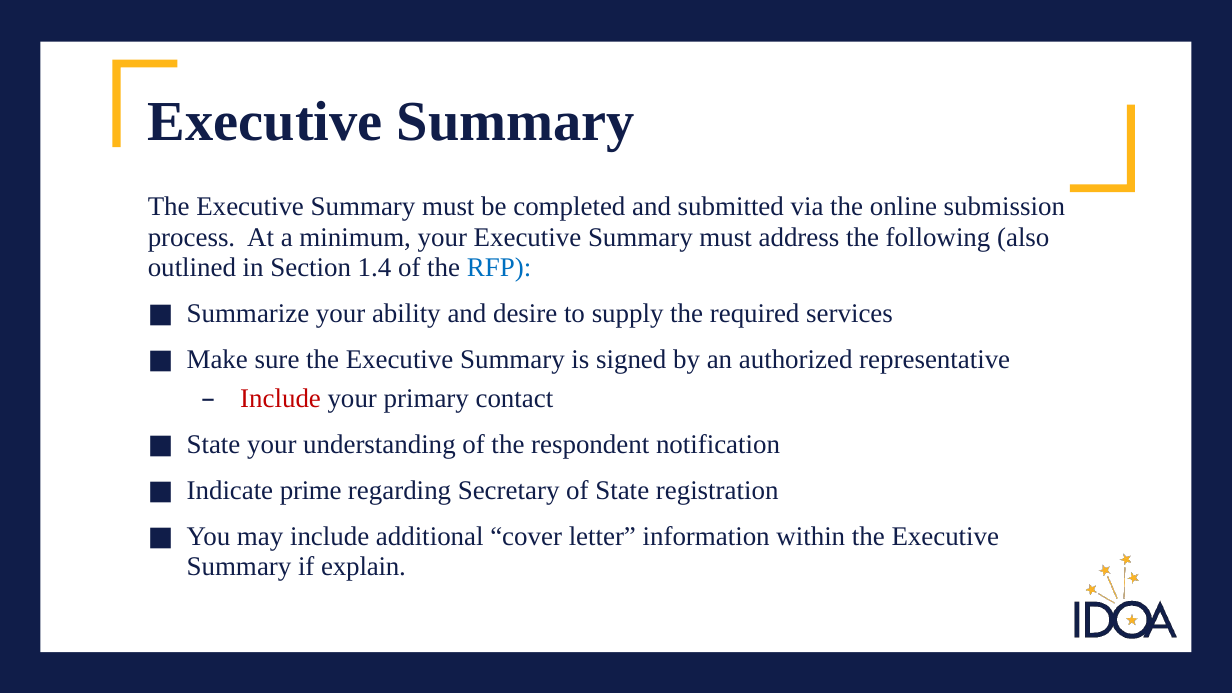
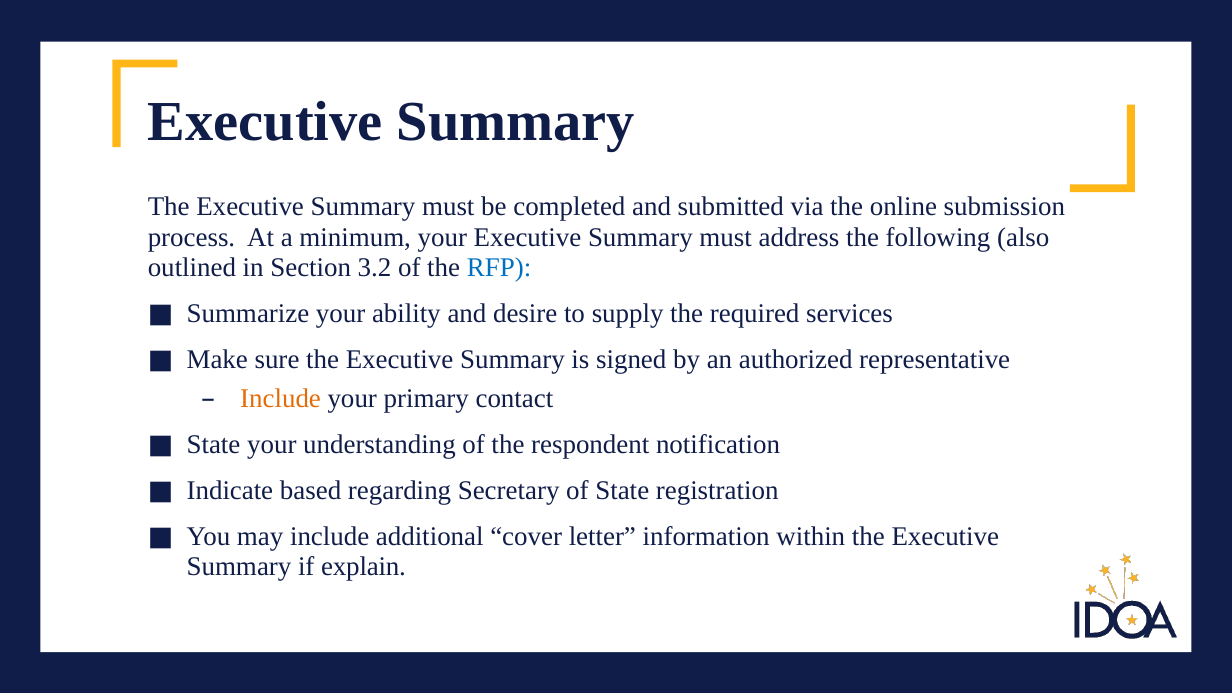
1.4: 1.4 -> 3.2
Include at (281, 399) colour: red -> orange
prime: prime -> based
